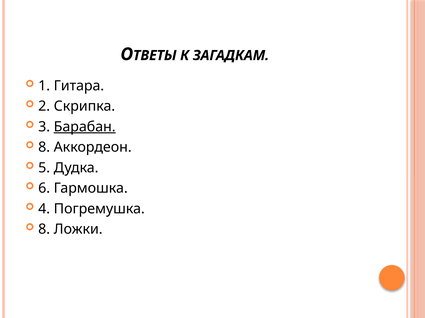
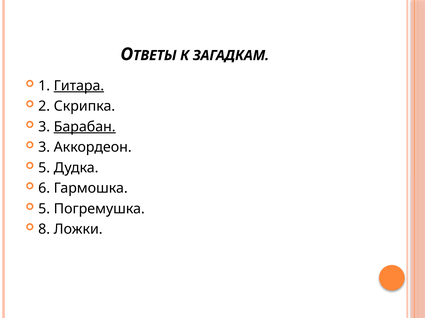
Гитара underline: none -> present
8 at (44, 148): 8 -> 3
4 at (44, 209): 4 -> 5
